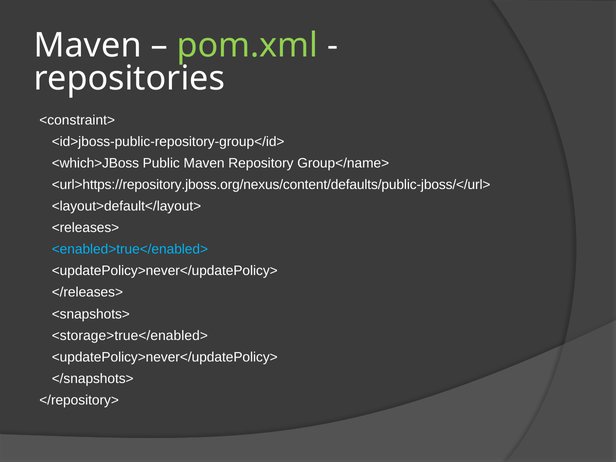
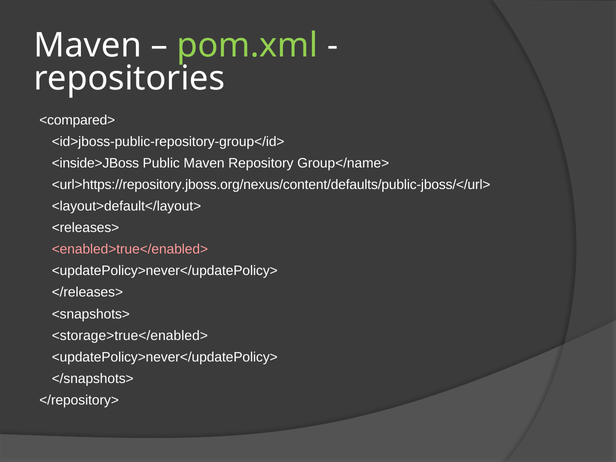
<constraint>: <constraint> -> <compared>
<which>JBoss: <which>JBoss -> <inside>JBoss
<enabled>true</enabled> colour: light blue -> pink
